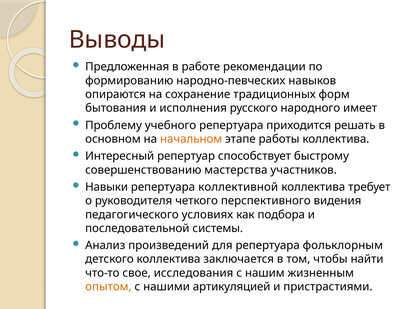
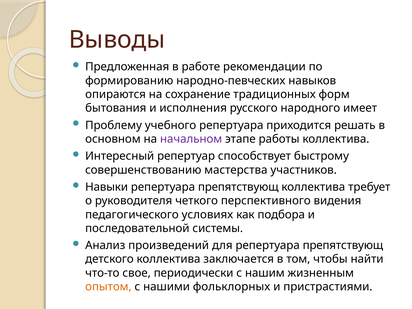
начальном colour: orange -> purple
коллективной at (238, 187): коллективной -> препятствующ
для репертуара фольклорным: фольклорным -> препятствующ
исследования: исследования -> периодически
артикуляцией: артикуляцией -> фольклорных
